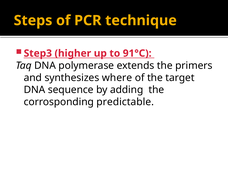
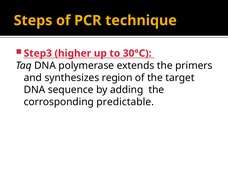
91°C: 91°C -> 30°C
where: where -> region
